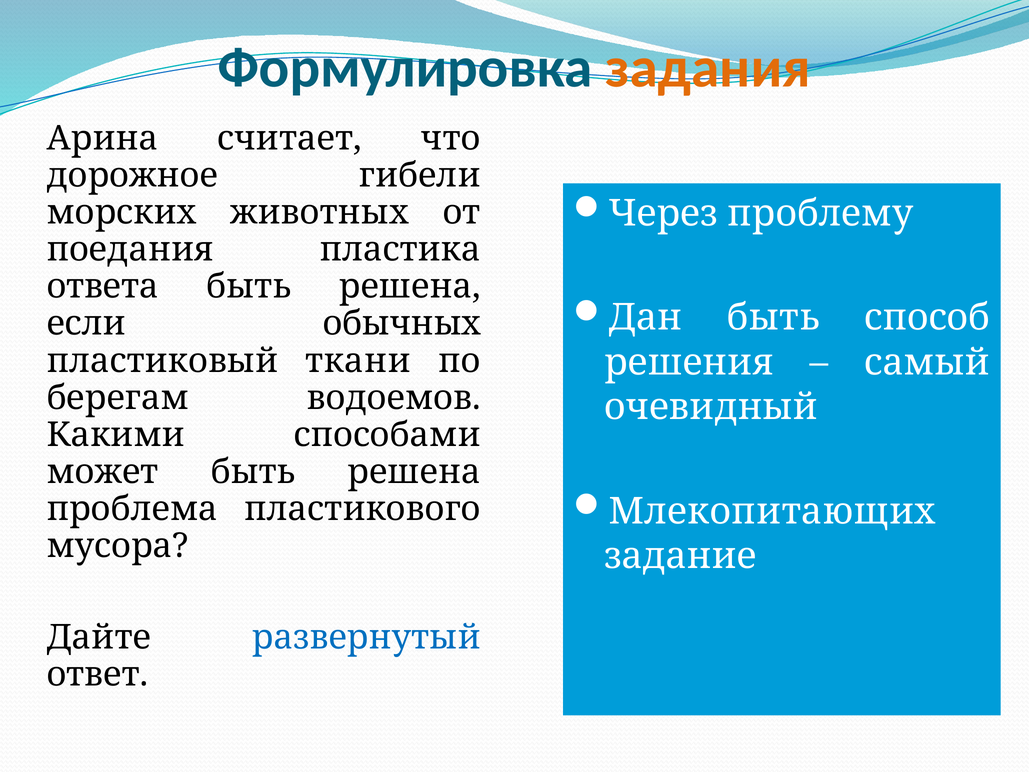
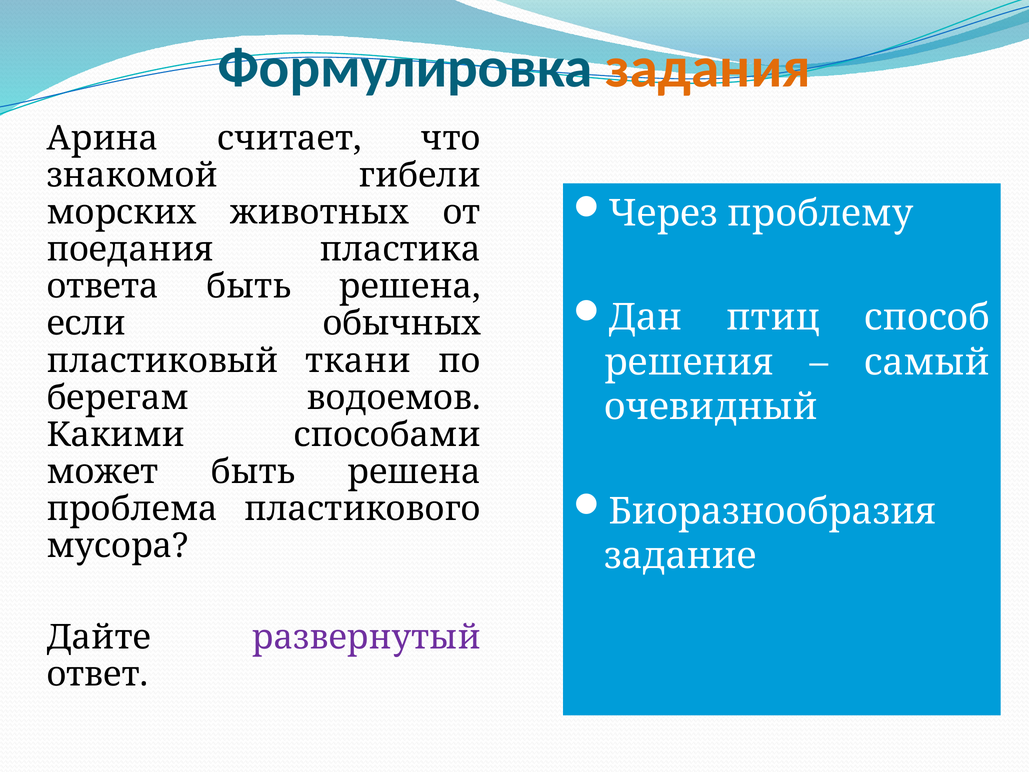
дорожное: дорожное -> знакомой
Дан быть: быть -> птиц
Млекопитающих: Млекопитающих -> Биоразнообразия
развернутый colour: blue -> purple
